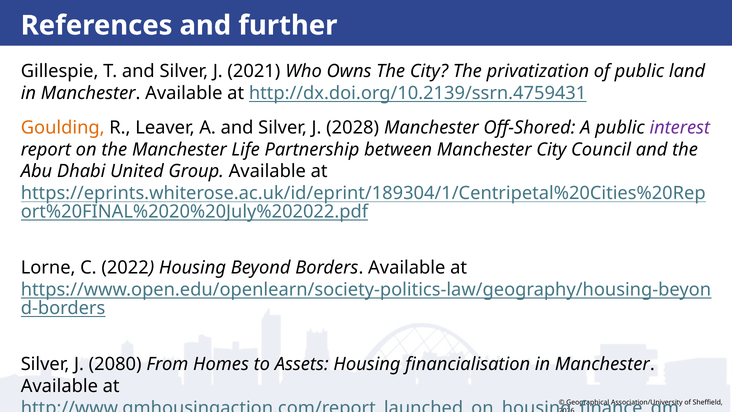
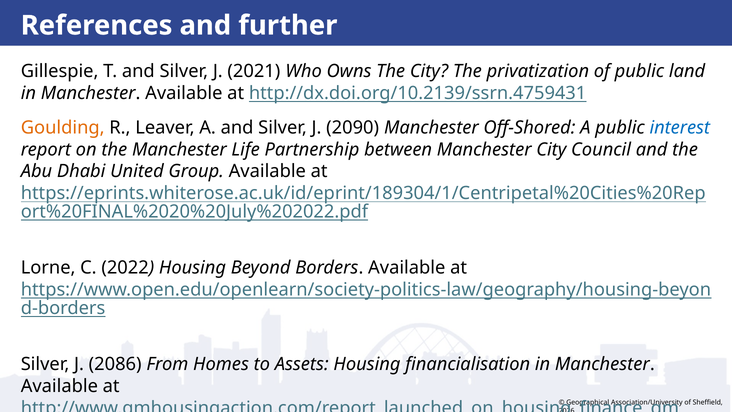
2028: 2028 -> 2090
interest colour: purple -> blue
2080: 2080 -> 2086
